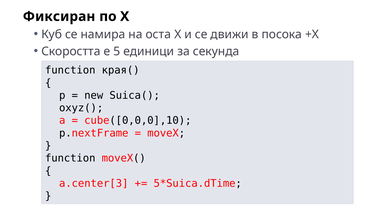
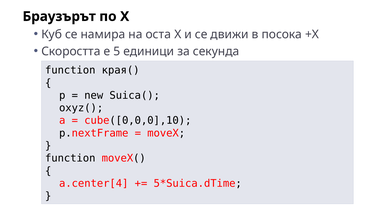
Фиксиран: Фиксиран -> Браузърът
a.center[3: a.center[3 -> a.center[4
